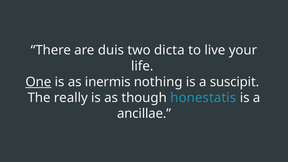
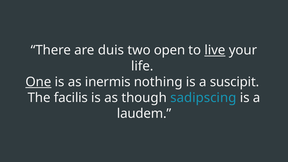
dicta: dicta -> open
live underline: none -> present
really: really -> facilis
honestatis: honestatis -> sadipscing
ancillae: ancillae -> laudem
